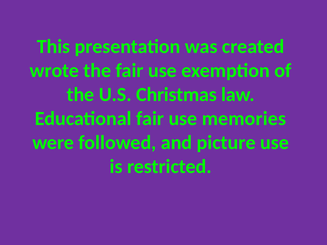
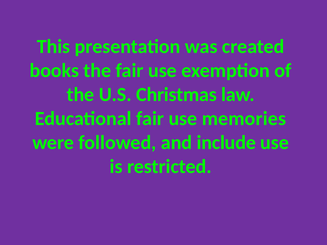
wrote: wrote -> books
picture: picture -> include
